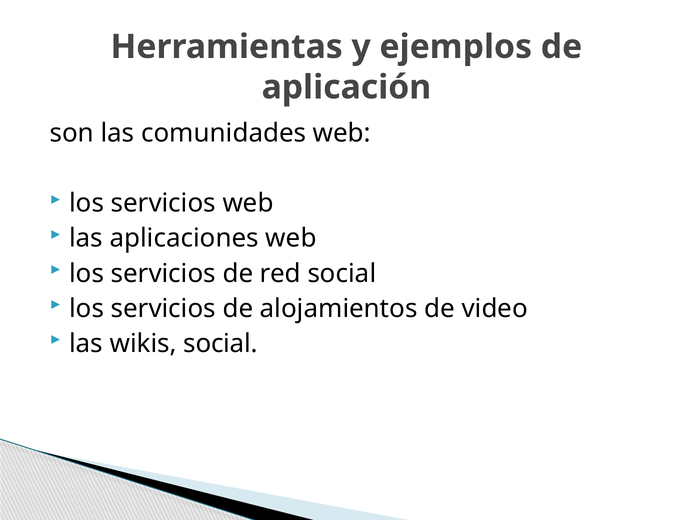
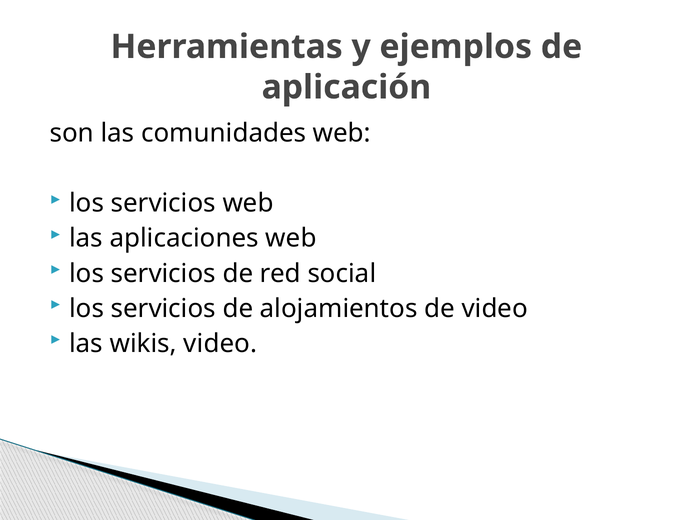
wikis social: social -> video
